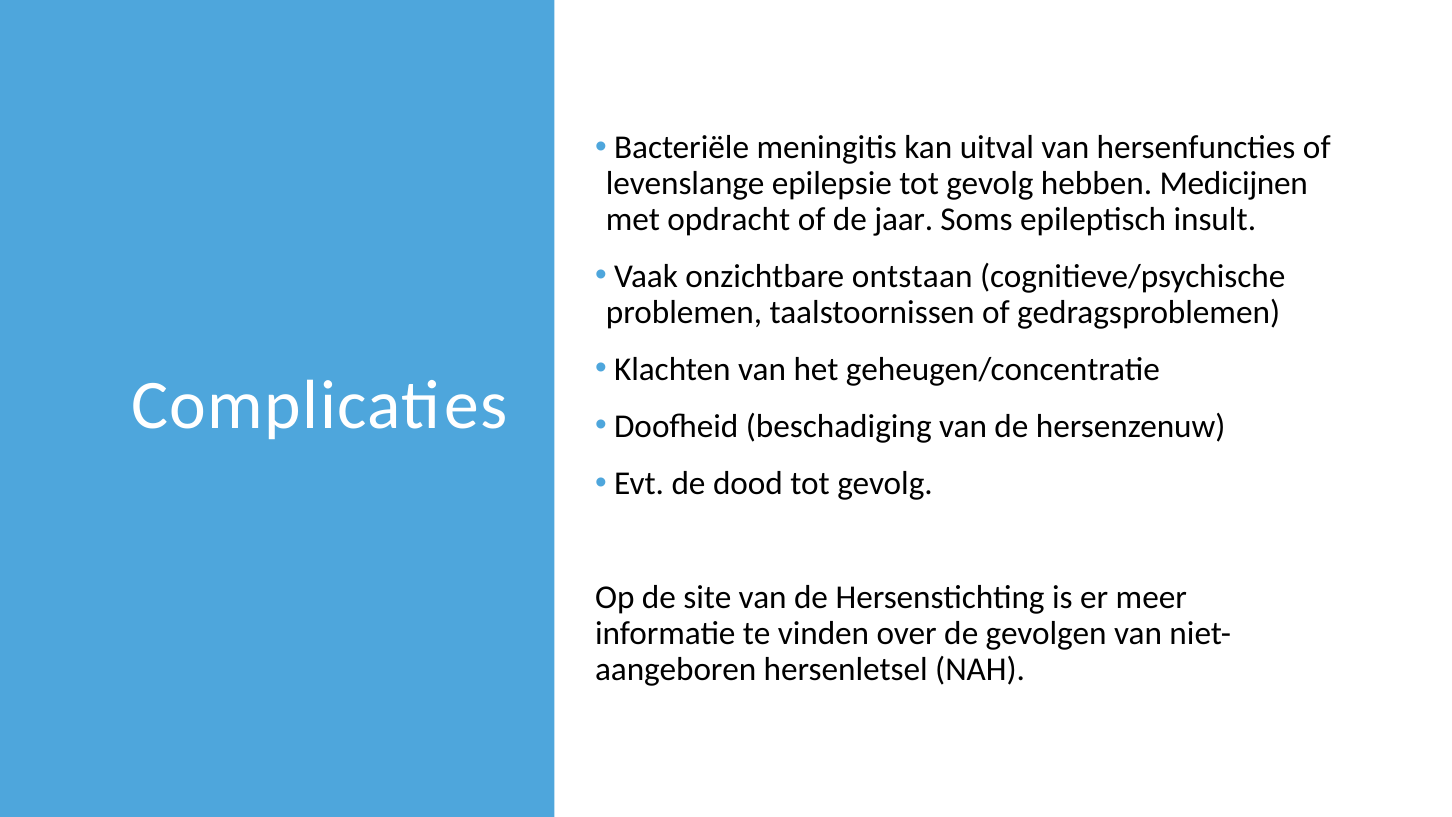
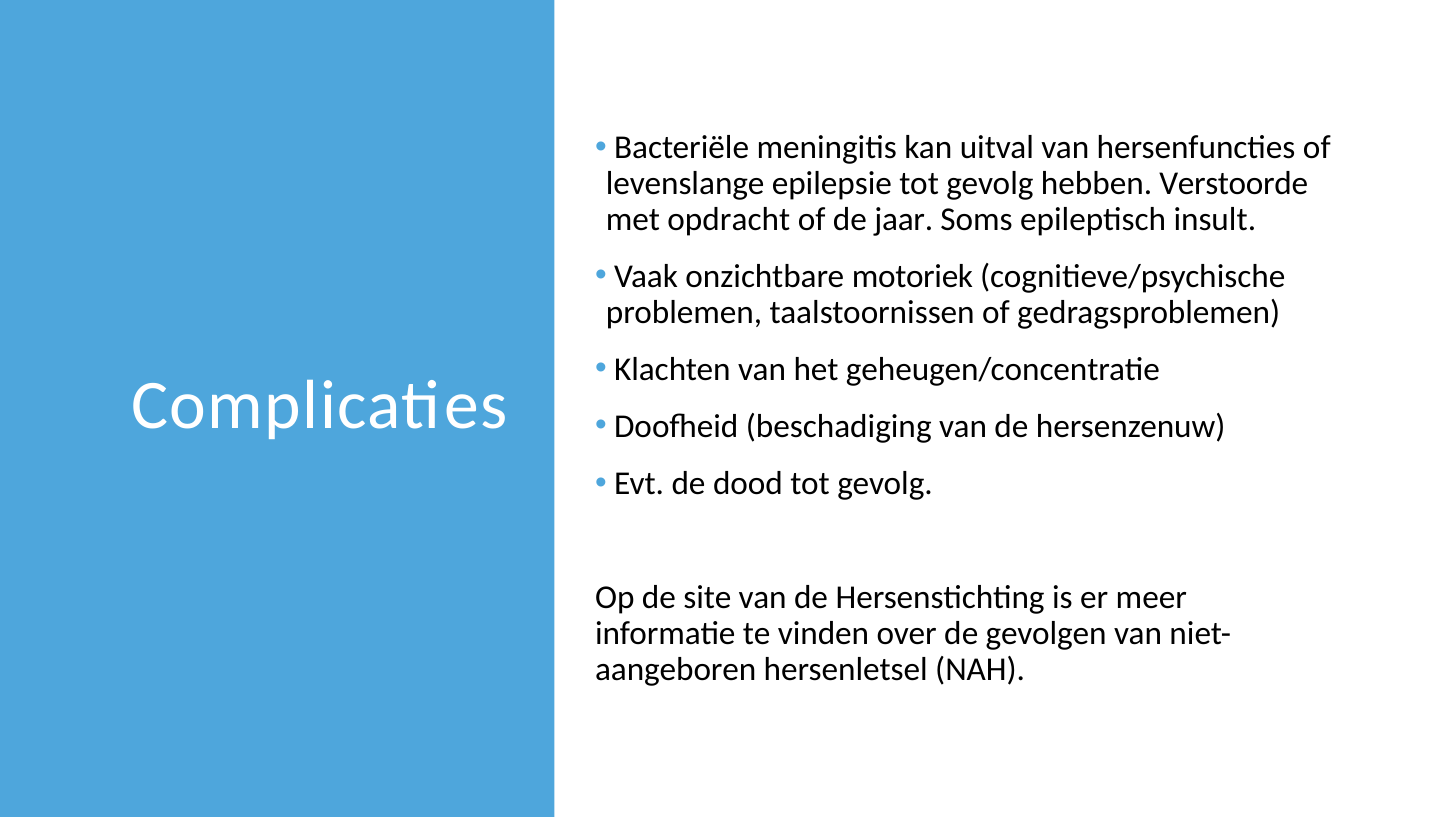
Medicijnen: Medicijnen -> Verstoorde
ontstaan: ontstaan -> motoriek
